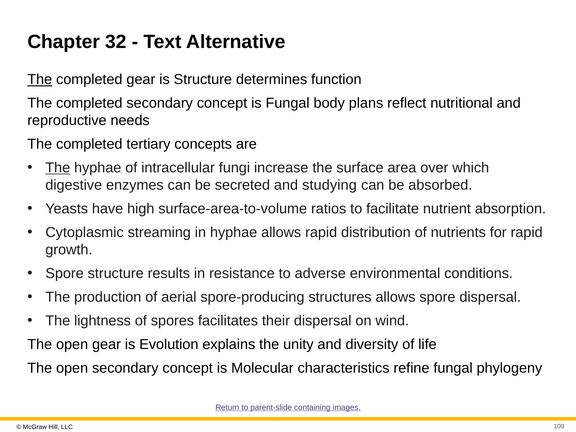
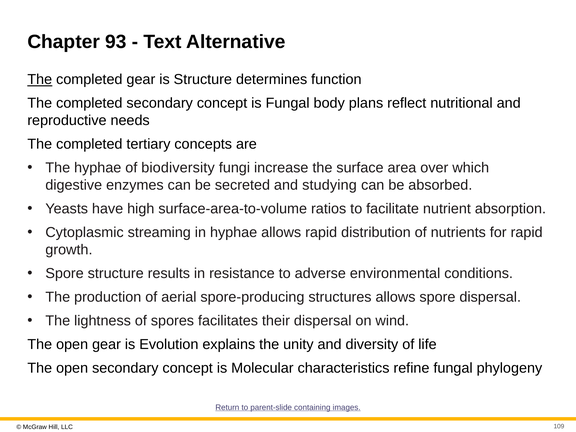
32: 32 -> 93
The at (58, 168) underline: present -> none
intracellular: intracellular -> biodiversity
